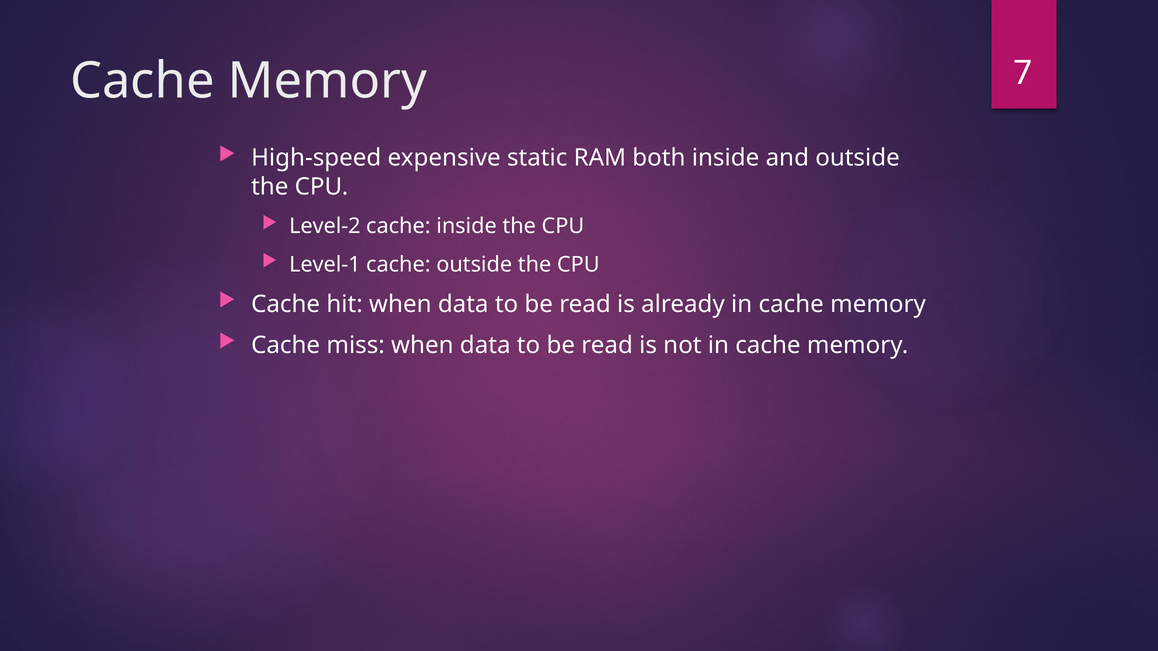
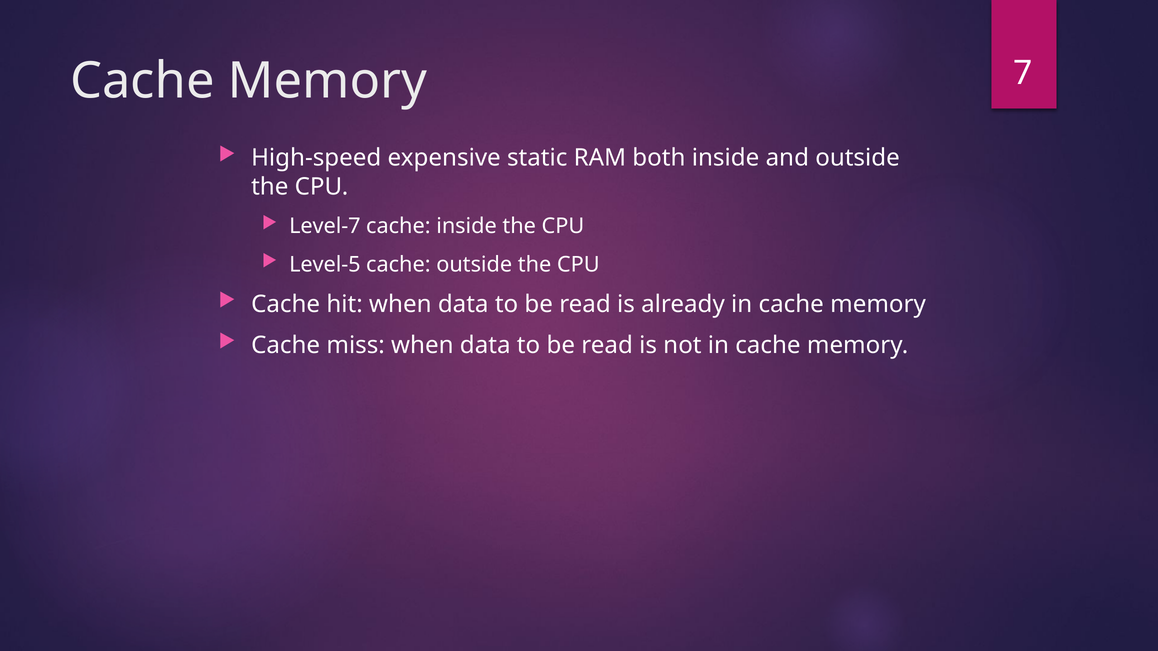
Level-2: Level-2 -> Level-7
Level-1: Level-1 -> Level-5
